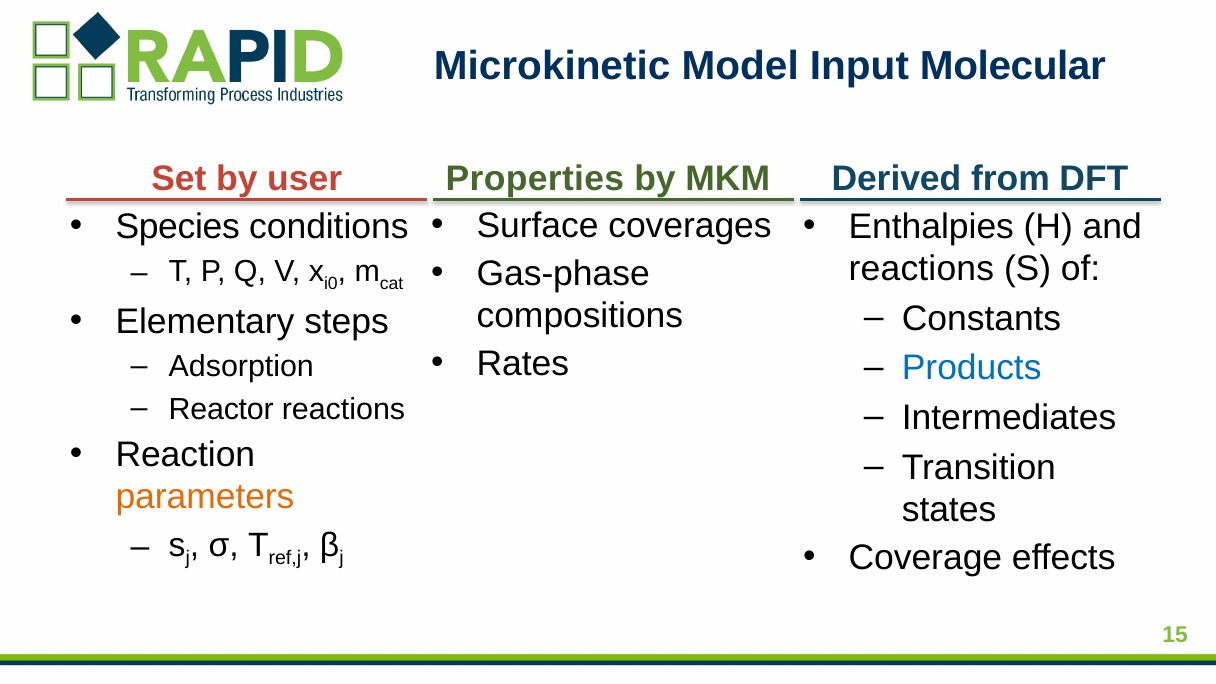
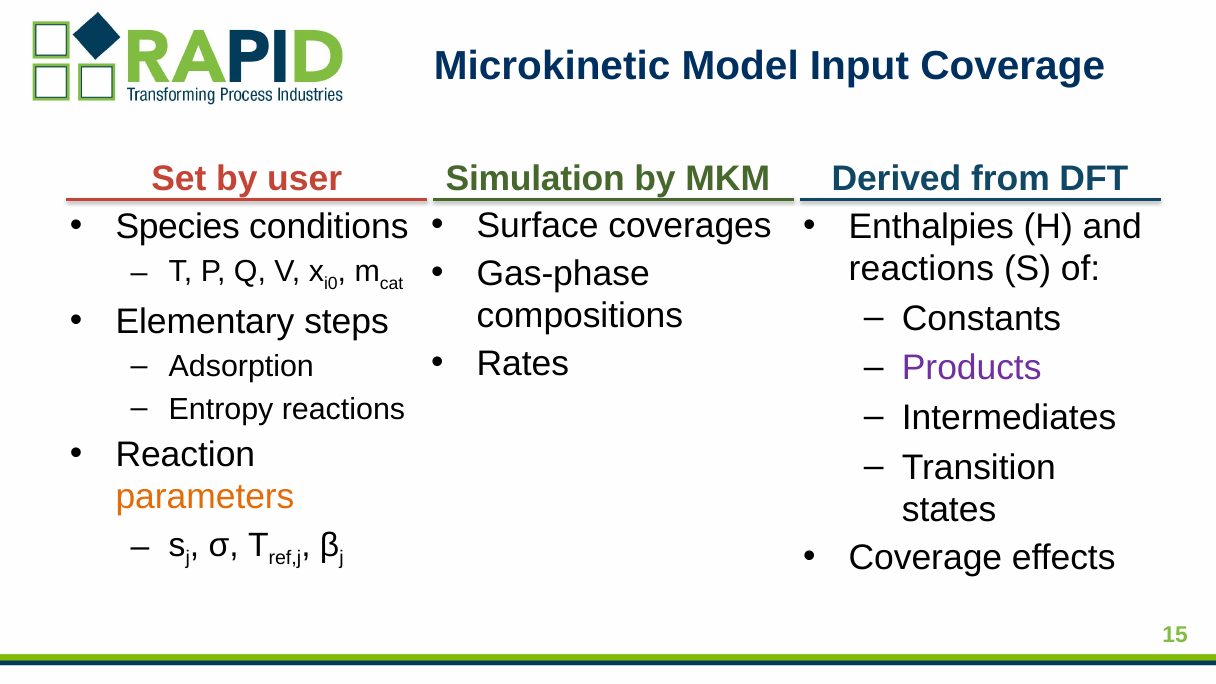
Input Molecular: Molecular -> Coverage
Properties: Properties -> Simulation
Products colour: blue -> purple
Reactor: Reactor -> Entropy
